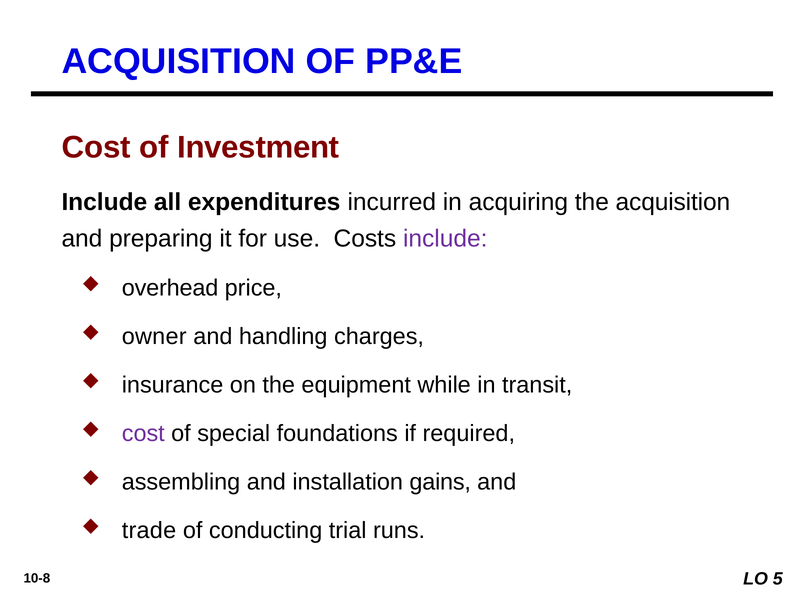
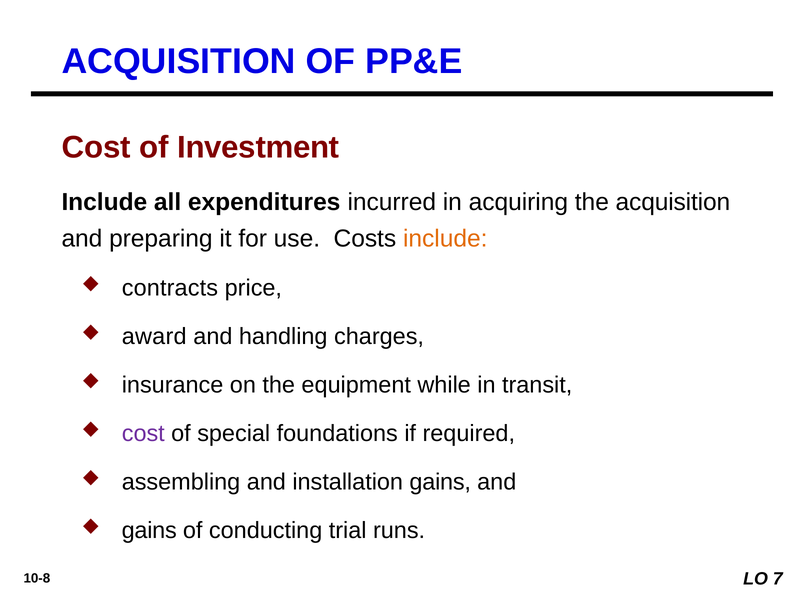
include at (445, 239) colour: purple -> orange
overhead: overhead -> contracts
owner: owner -> award
trade at (149, 531): trade -> gains
5: 5 -> 7
